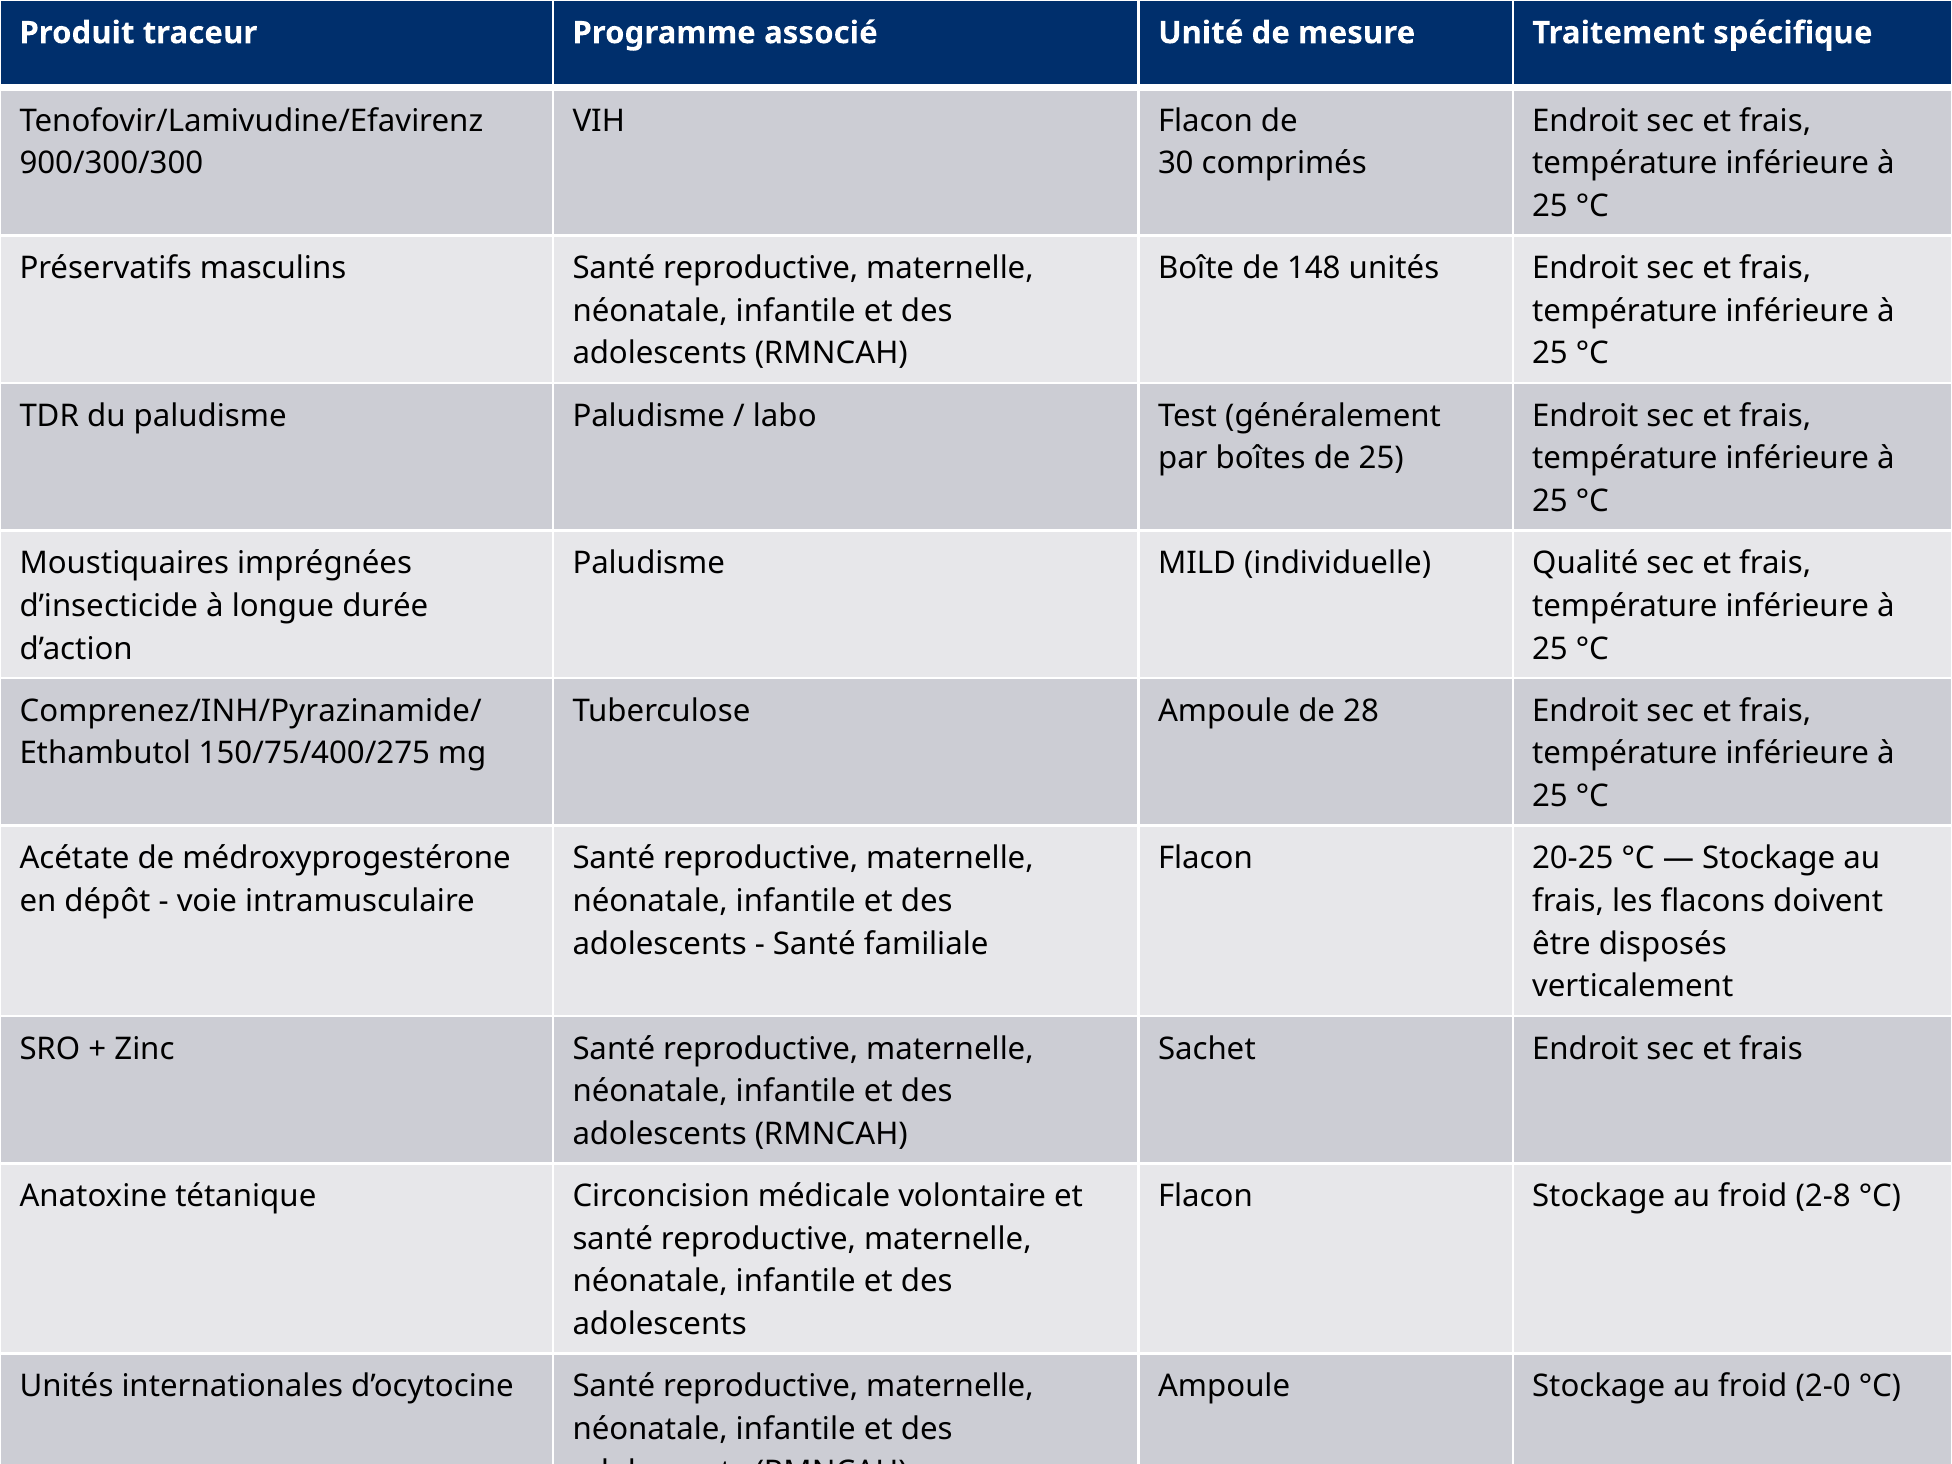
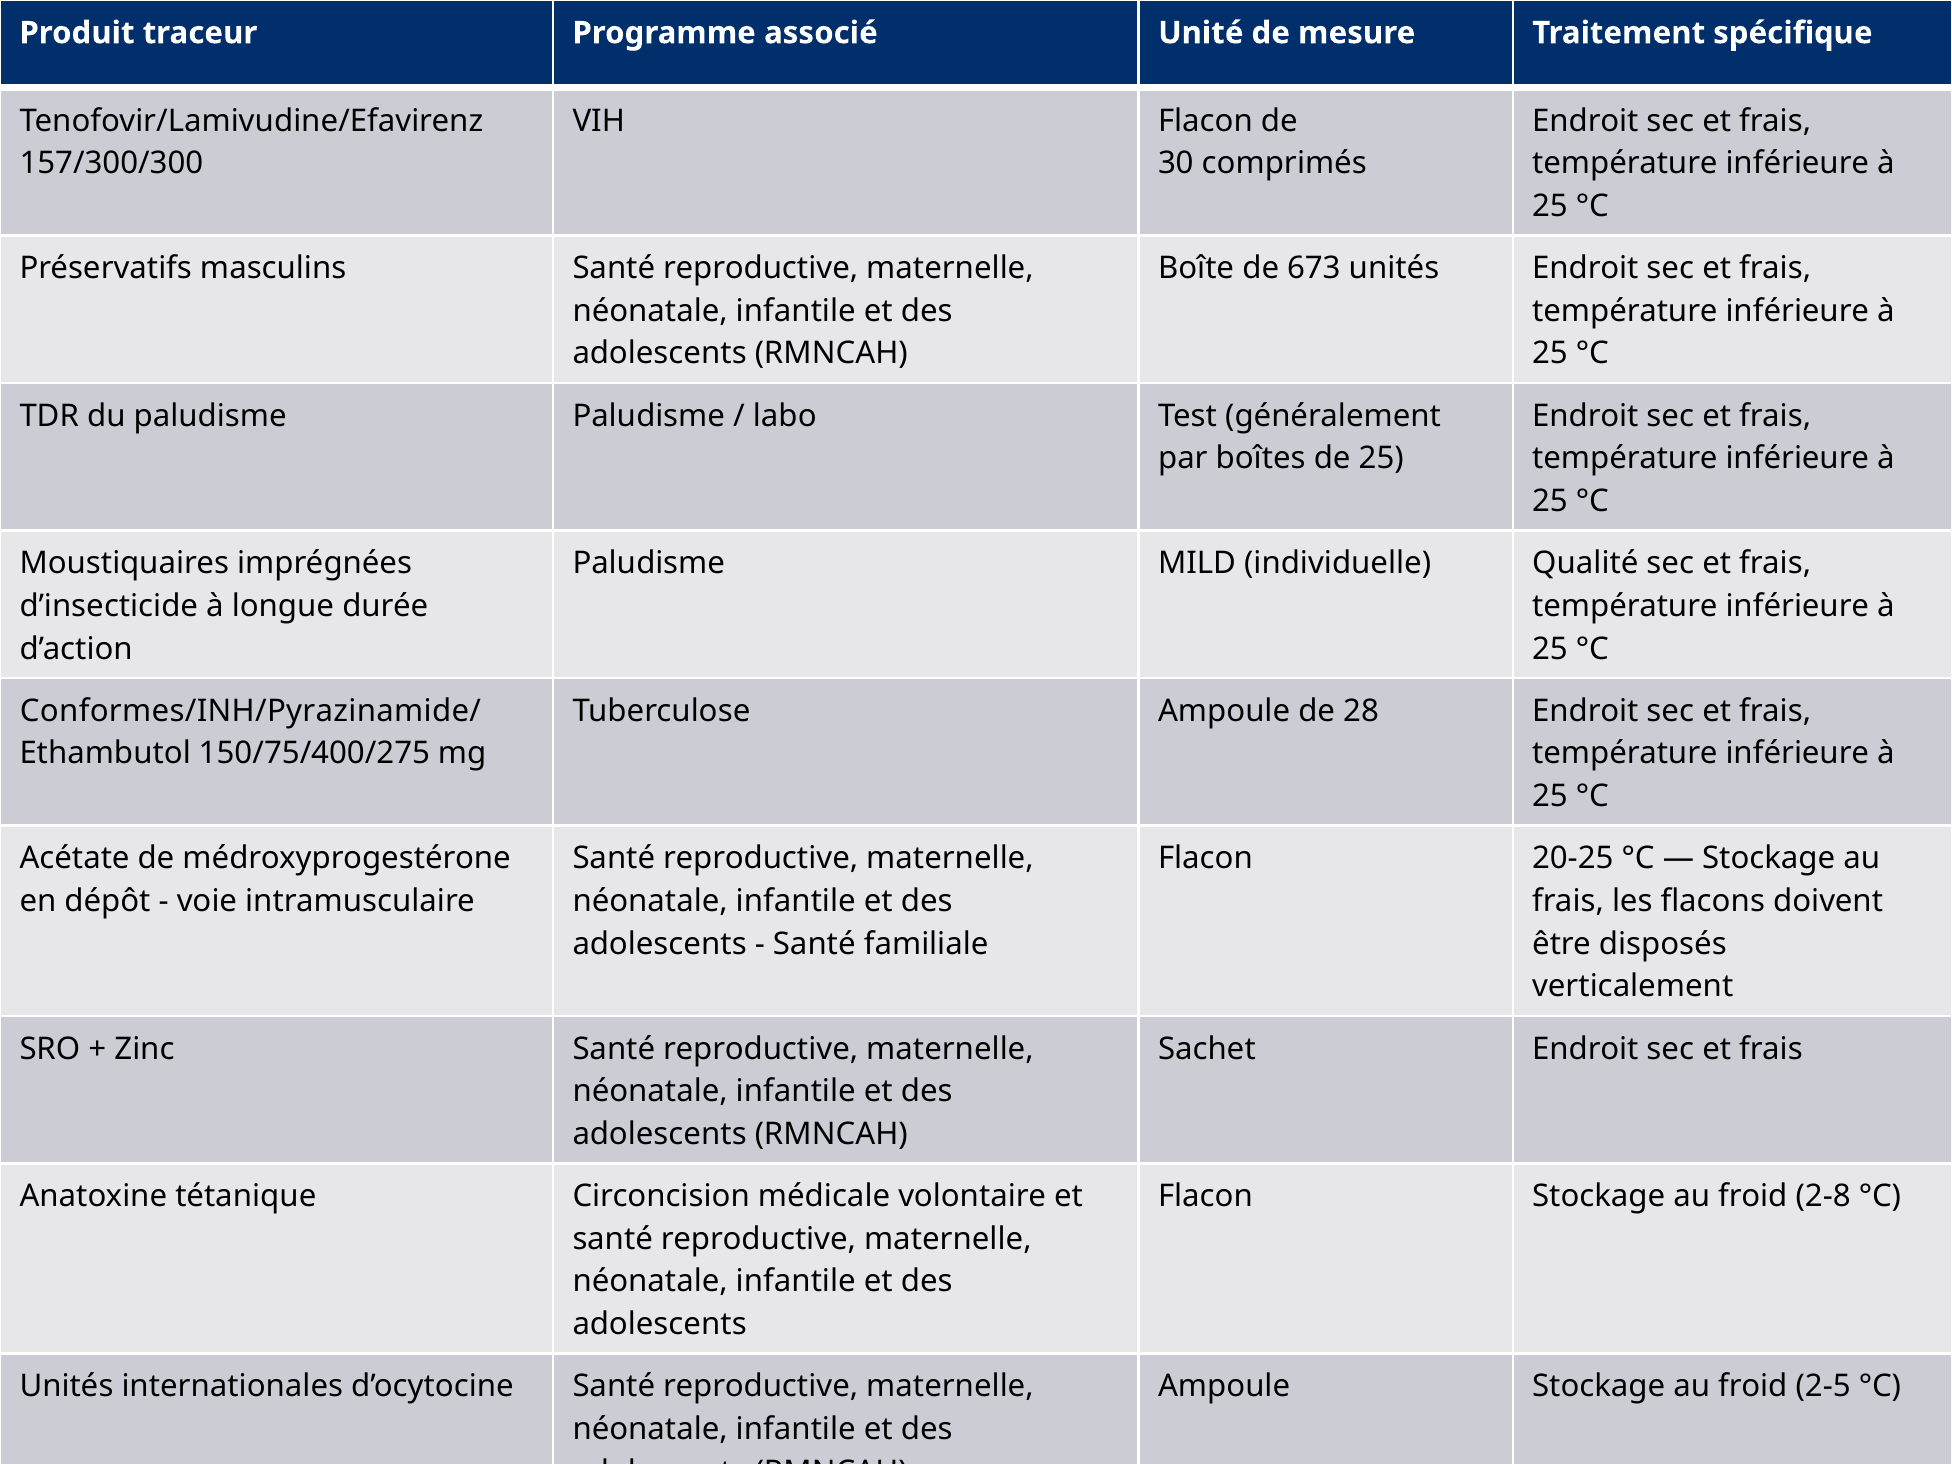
900/300/300: 900/300/300 -> 157/300/300
148: 148 -> 673
Comprenez/INH/Pyrazinamide/: Comprenez/INH/Pyrazinamide/ -> Conformes/INH/Pyrazinamide/
2-0: 2-0 -> 2-5
